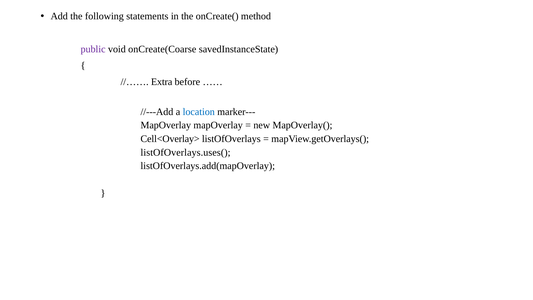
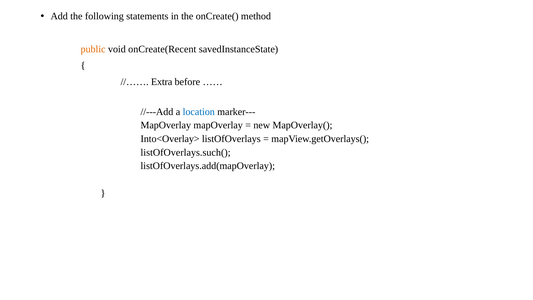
public colour: purple -> orange
onCreate(Coarse: onCreate(Coarse -> onCreate(Recent
Cell<Overlay>: Cell<Overlay> -> Into<Overlay>
listOfOverlays.uses(: listOfOverlays.uses( -> listOfOverlays.such(
